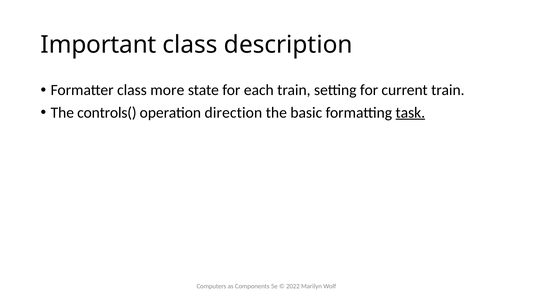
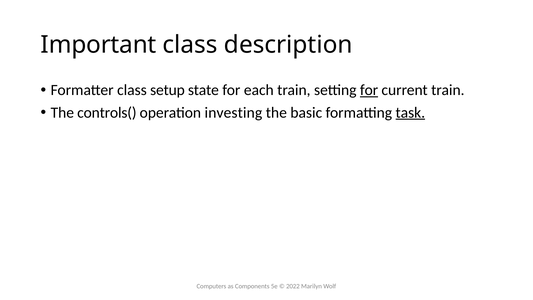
more: more -> setup
for at (369, 90) underline: none -> present
direction: direction -> investing
